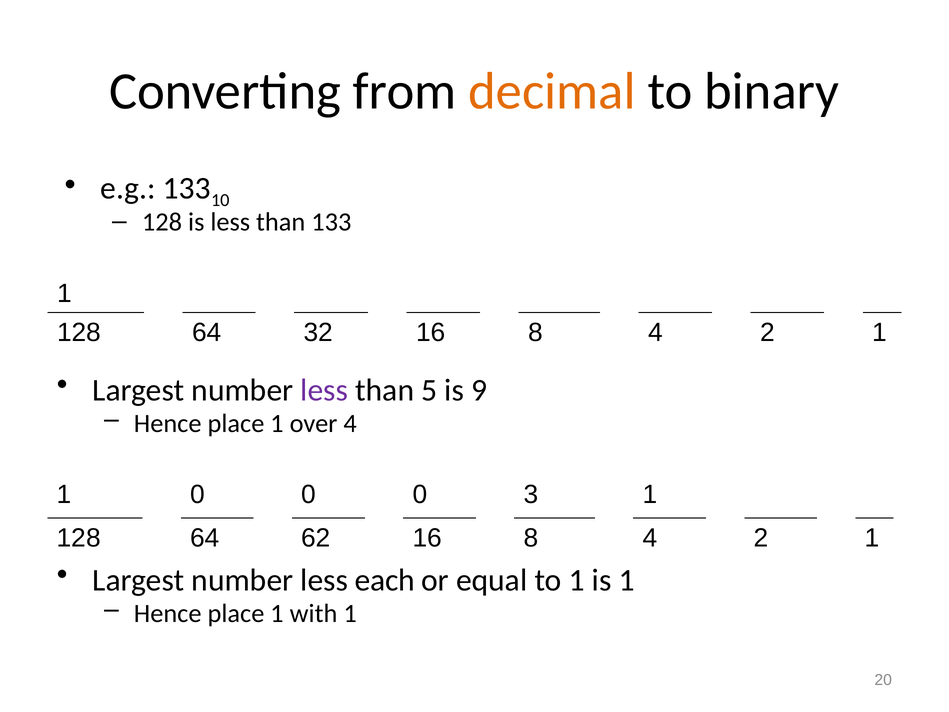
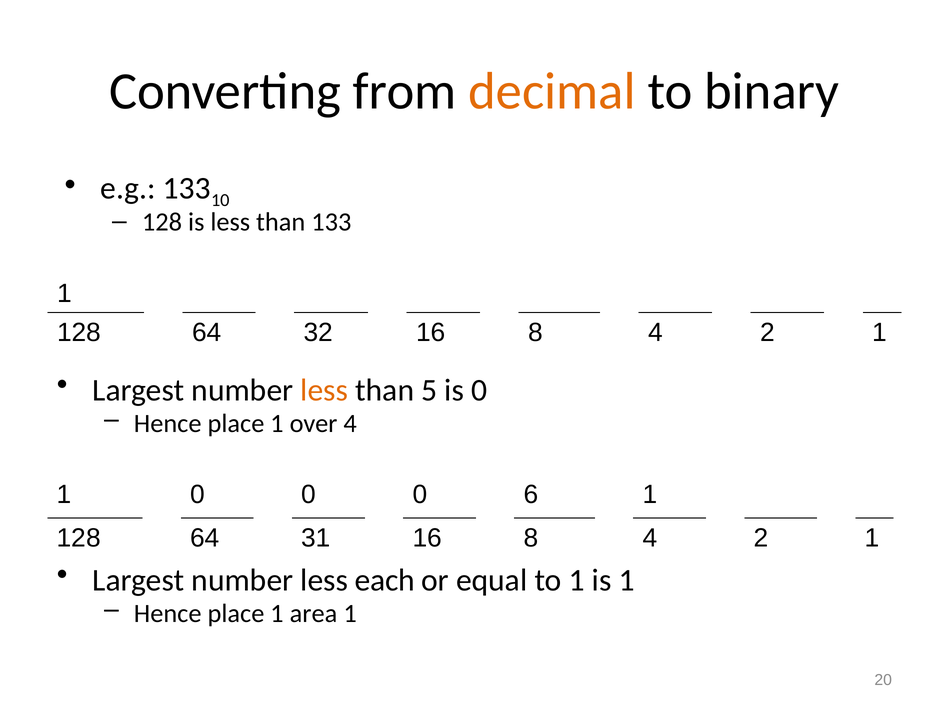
less at (324, 390) colour: purple -> orange
is 9: 9 -> 0
3: 3 -> 6
62: 62 -> 31
with: with -> area
